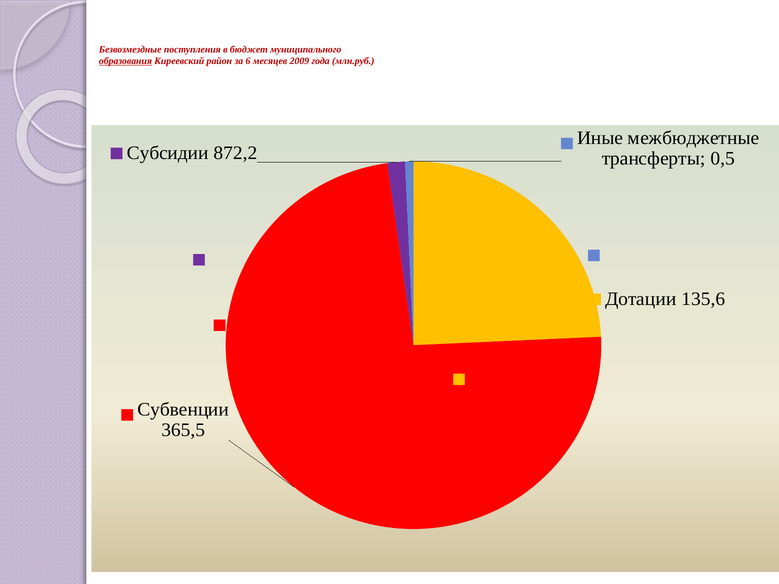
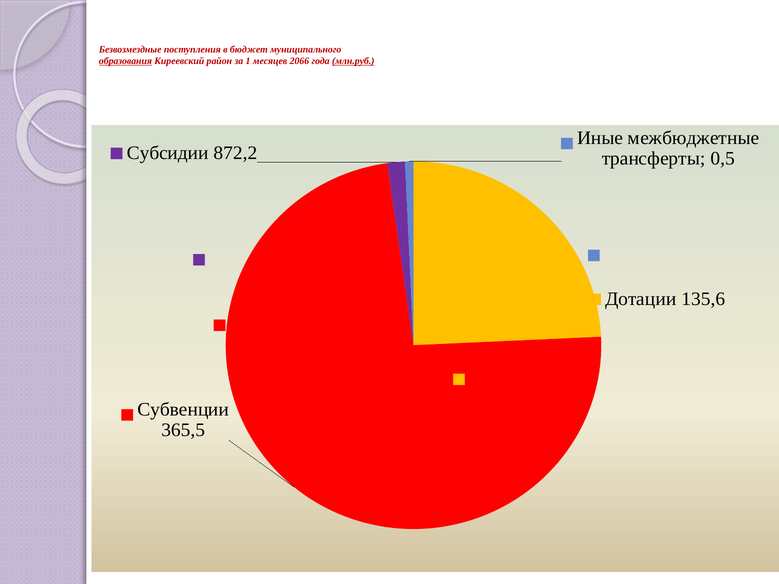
6: 6 -> 1
2009: 2009 -> 2066
млн.руб underline: none -> present
